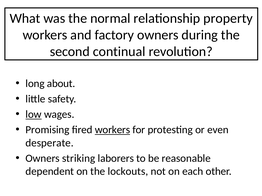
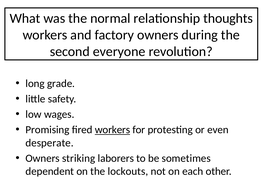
property: property -> thoughts
continual: continual -> everyone
about: about -> grade
low underline: present -> none
reasonable: reasonable -> sometimes
